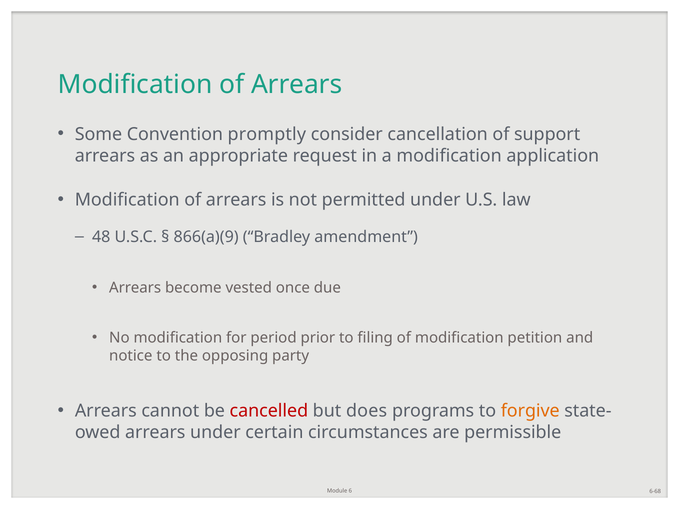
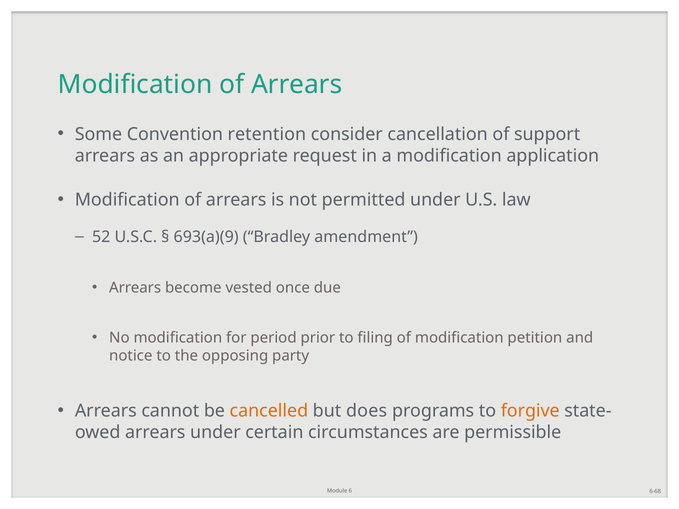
promptly: promptly -> retention
48: 48 -> 52
866(a)(9: 866(a)(9 -> 693(a)(9
cancelled colour: red -> orange
